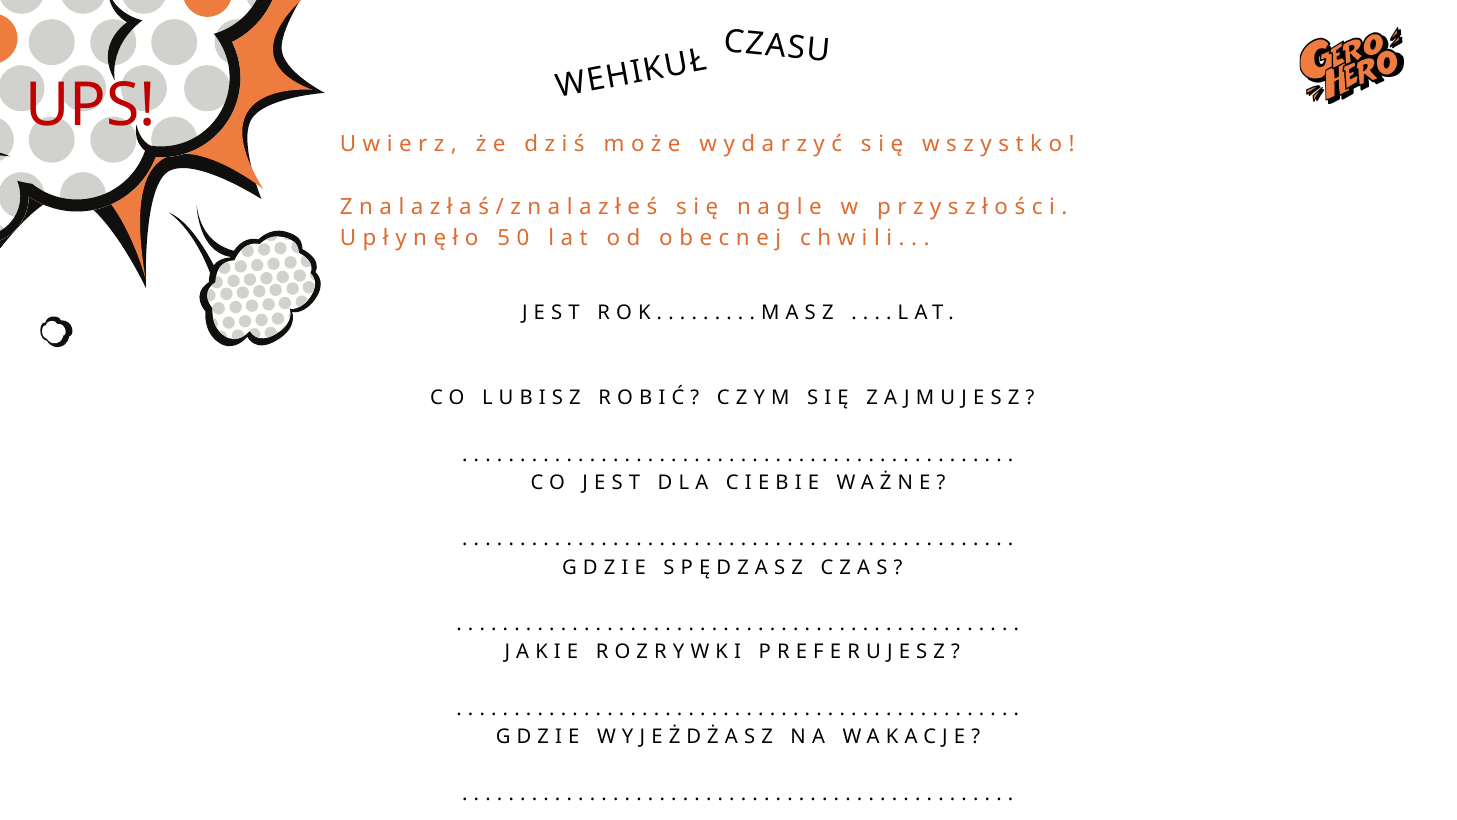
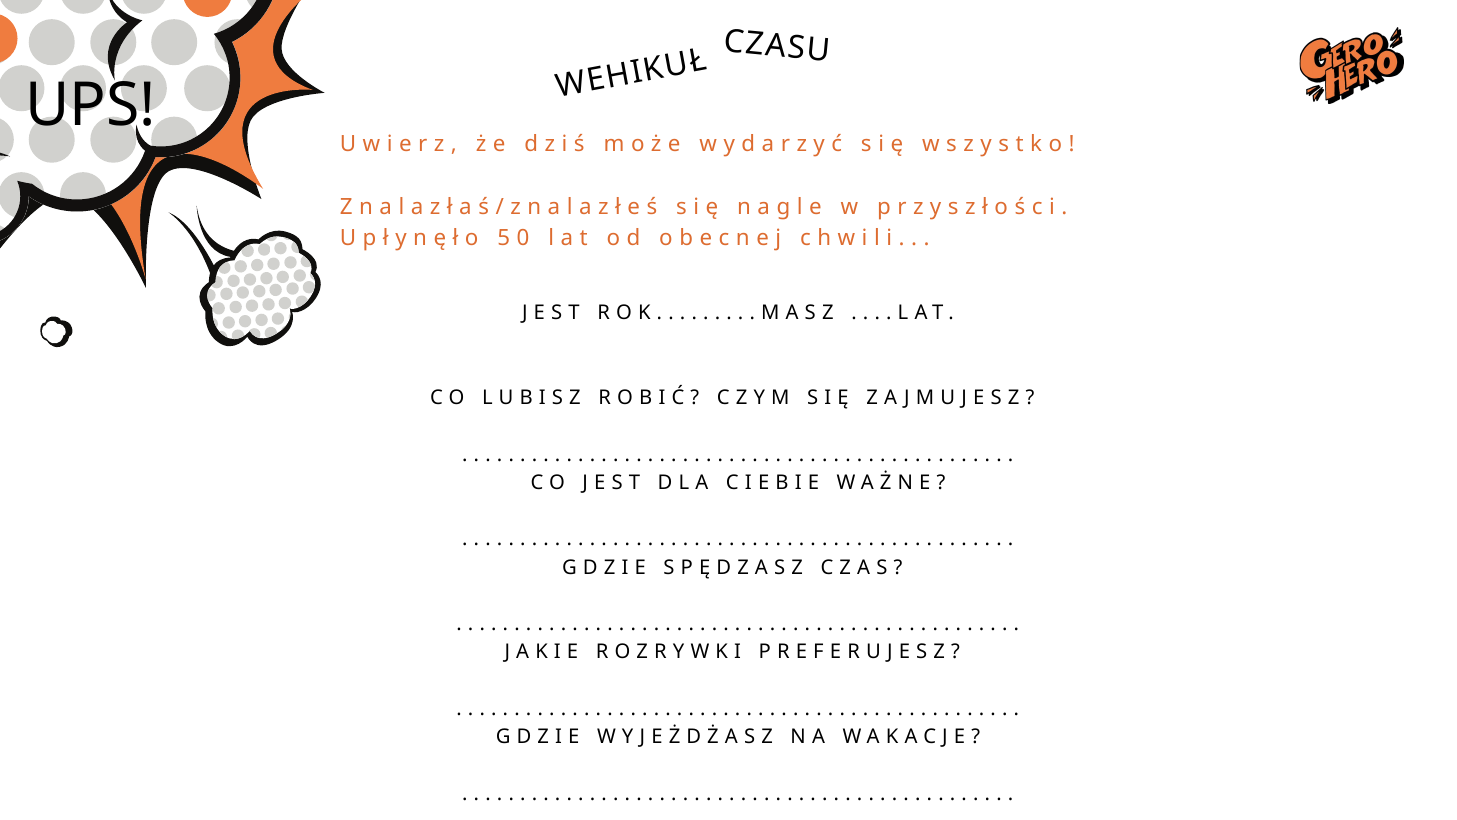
UPS colour: red -> black
